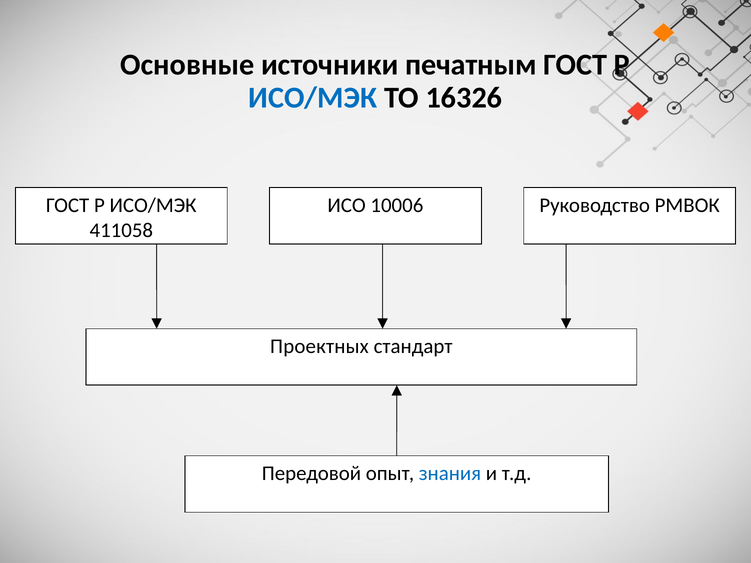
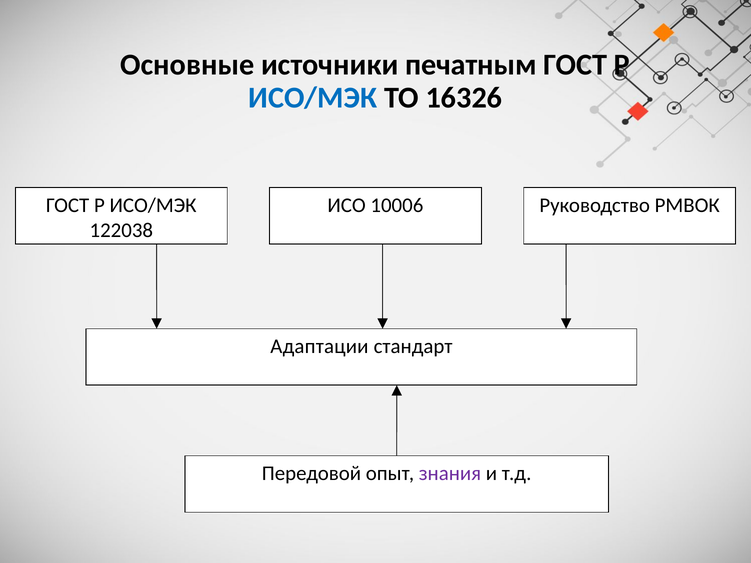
411058: 411058 -> 122038
Проектных: Проектных -> Адаптации
знания colour: blue -> purple
